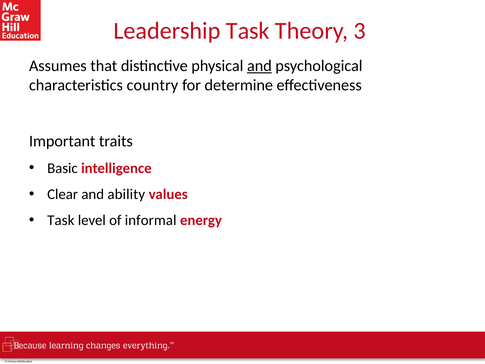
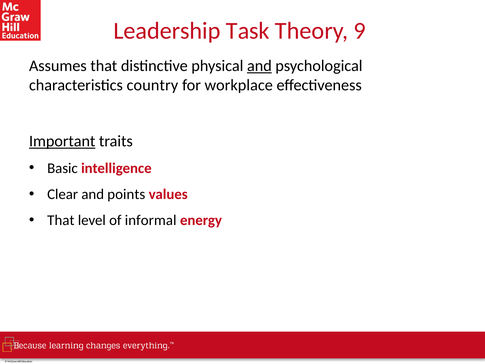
3: 3 -> 9
determine: determine -> workplace
Important underline: none -> present
ability: ability -> points
Task at (61, 220): Task -> That
